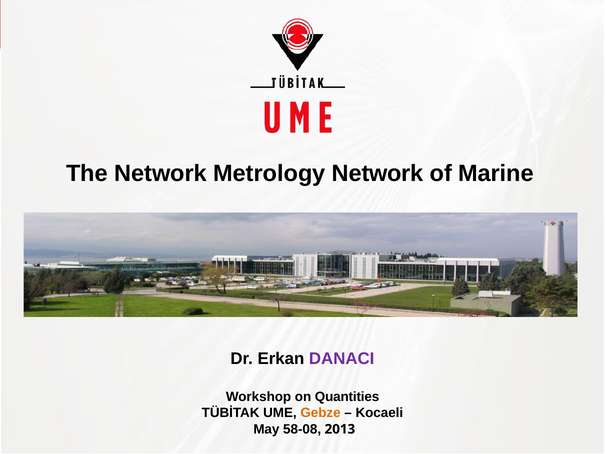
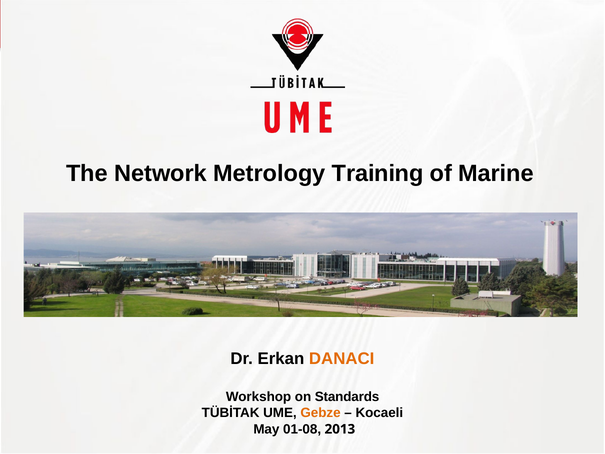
Metrology Network: Network -> Training
DANACI colour: purple -> orange
Quantities: Quantities -> Standards
58-08: 58-08 -> 01-08
